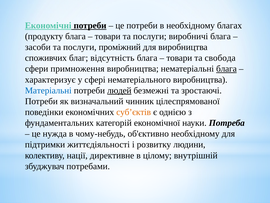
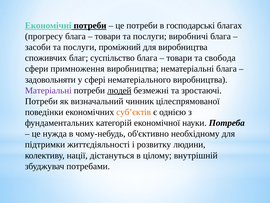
в необхідному: необхідному -> господарські
продукту: продукту -> прогресу
відсутність: відсутність -> суспільство
блага at (226, 69) underline: present -> none
характеризує: характеризує -> задовольняти
Матеріальні colour: blue -> purple
директивне: директивне -> дістануться
